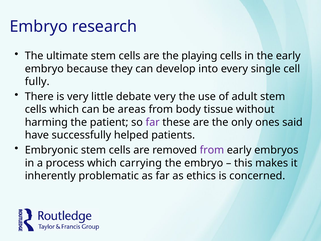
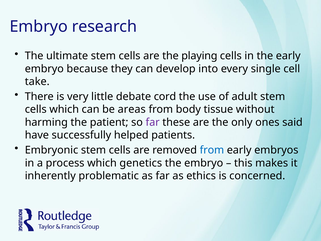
fully: fully -> take
debate very: very -> cord
from at (212, 150) colour: purple -> blue
carrying: carrying -> genetics
